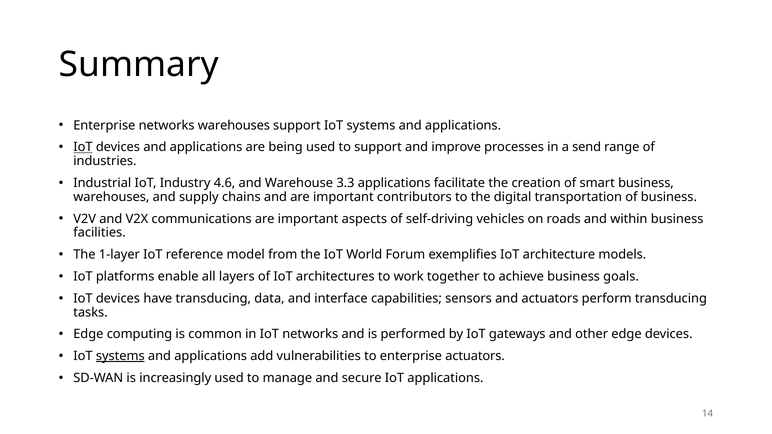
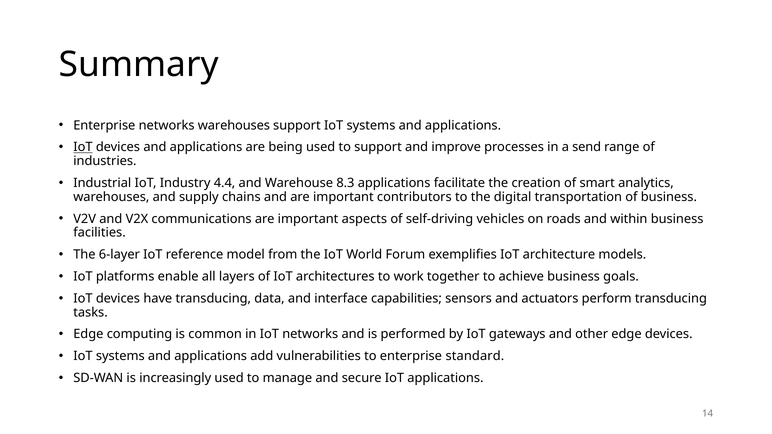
4.6: 4.6 -> 4.4
3.3: 3.3 -> 8.3
smart business: business -> analytics
1-layer: 1-layer -> 6-layer
systems at (120, 356) underline: present -> none
enterprise actuators: actuators -> standard
